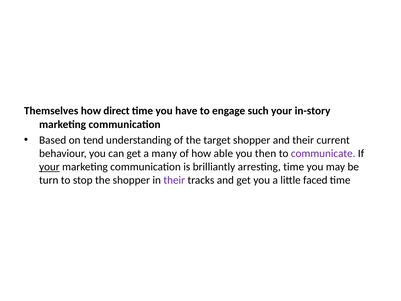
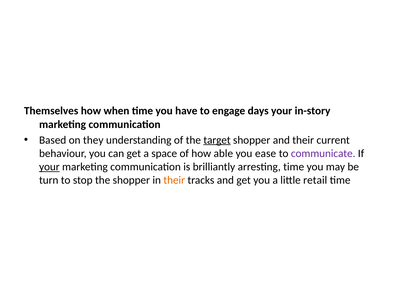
direct: direct -> when
such: such -> days
tend: tend -> they
target underline: none -> present
many: many -> space
then: then -> ease
their at (174, 180) colour: purple -> orange
faced: faced -> retail
